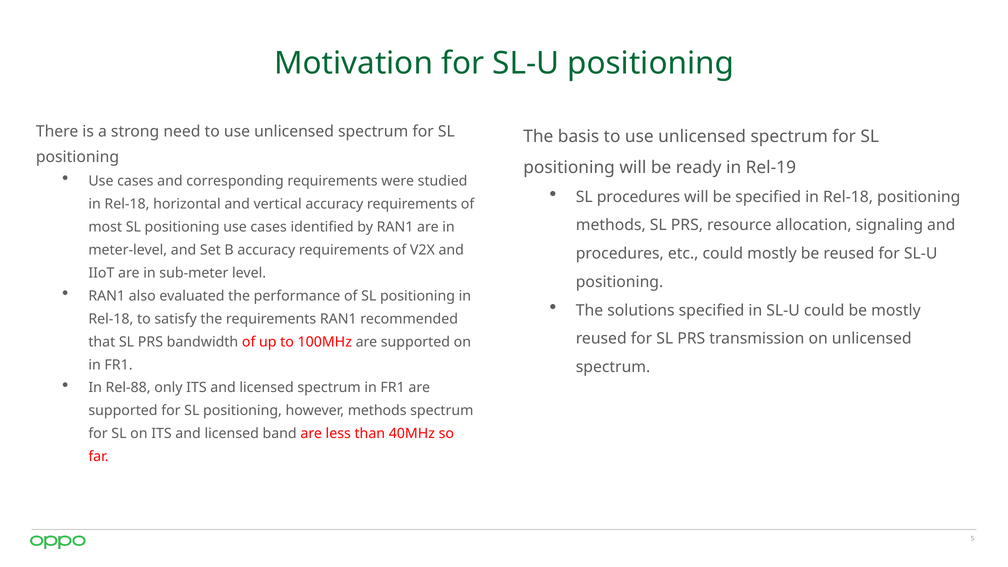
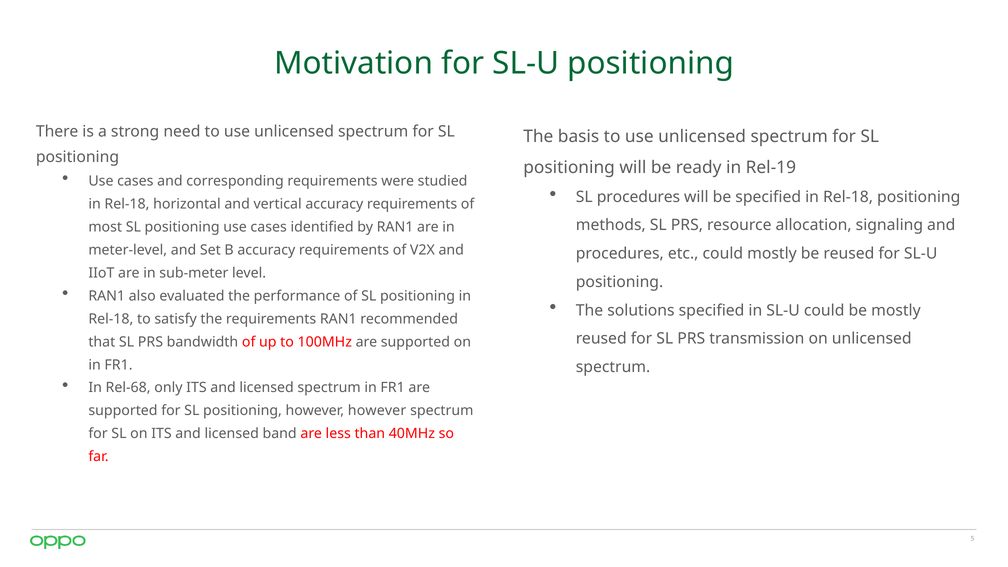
Rel-88: Rel-88 -> Rel-68
however methods: methods -> however
